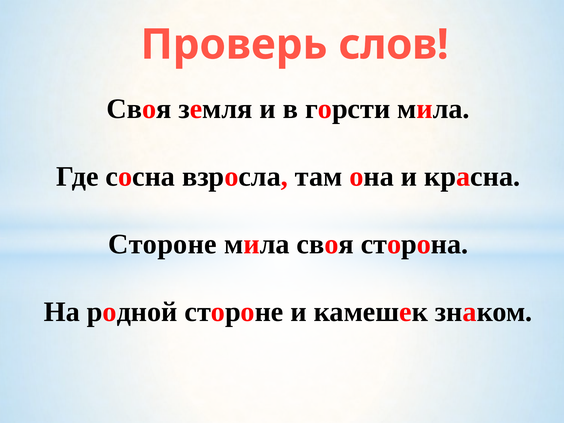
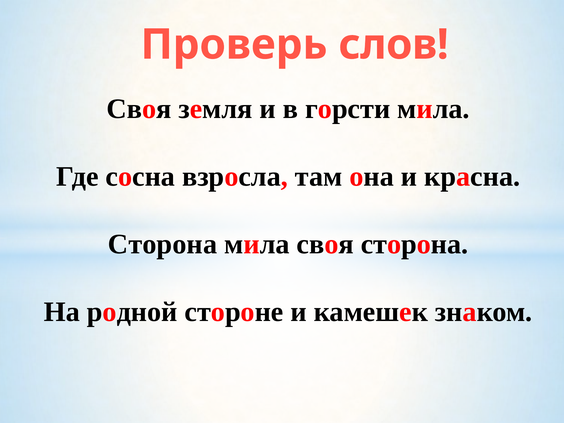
Стороне at (162, 244): Стороне -> Сторона
